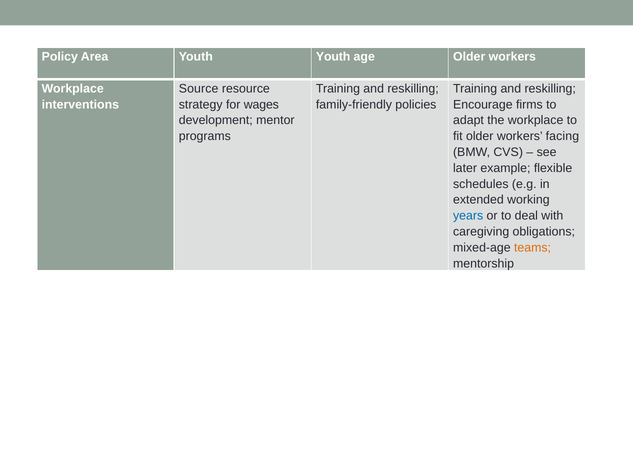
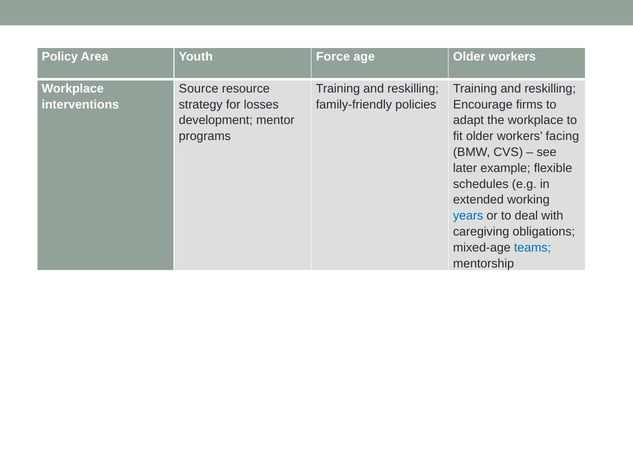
Youth Youth: Youth -> Force
wages: wages -> losses
teams colour: orange -> blue
